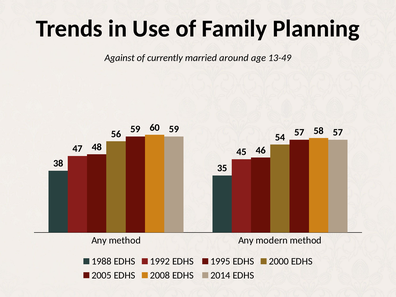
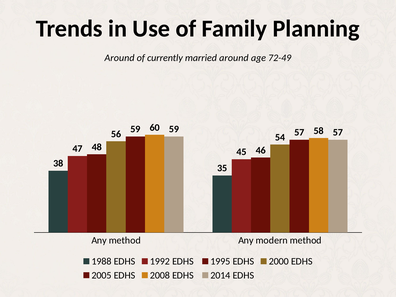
Against at (120, 58): Against -> Around
13-49: 13-49 -> 72-49
